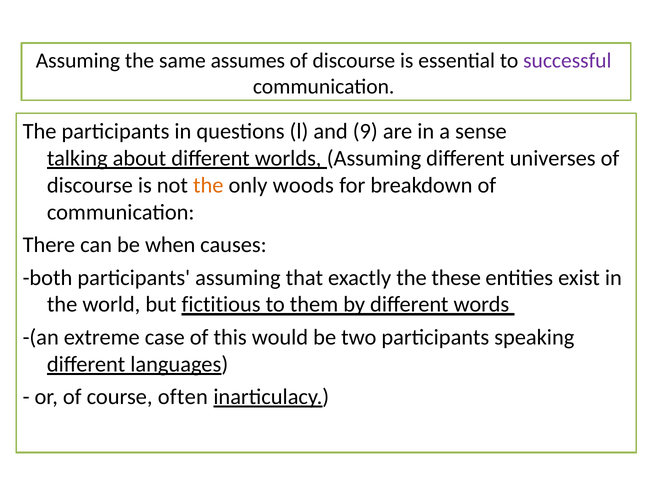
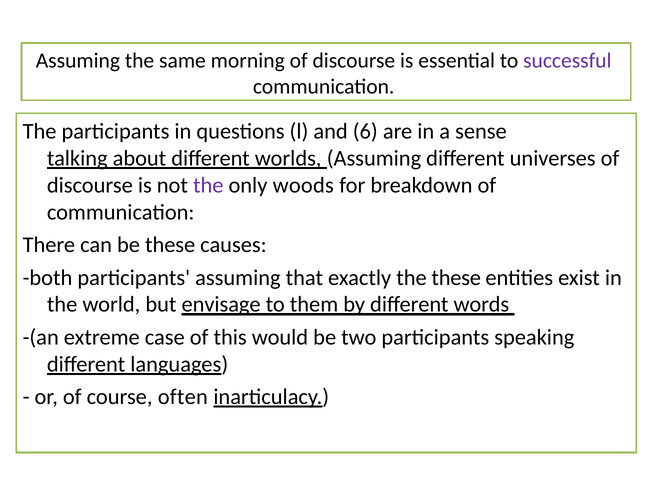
assumes: assumes -> morning
9: 9 -> 6
the at (208, 185) colour: orange -> purple
be when: when -> these
fictitious: fictitious -> envisage
